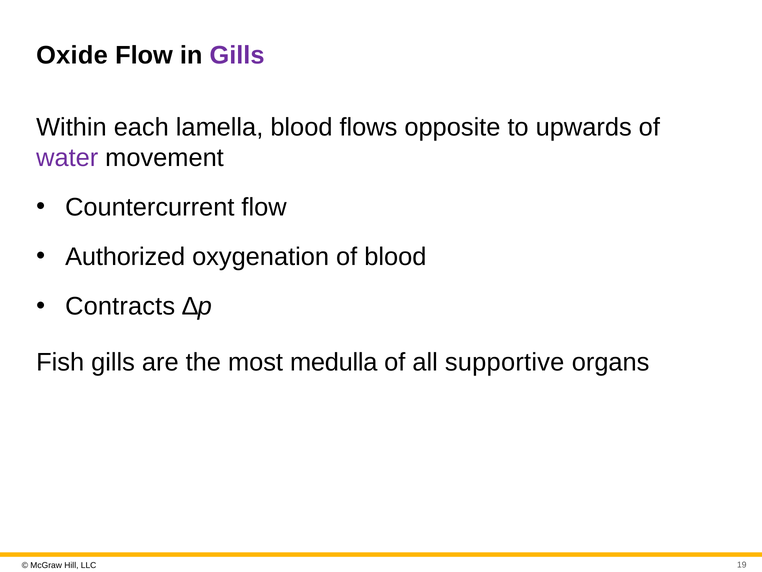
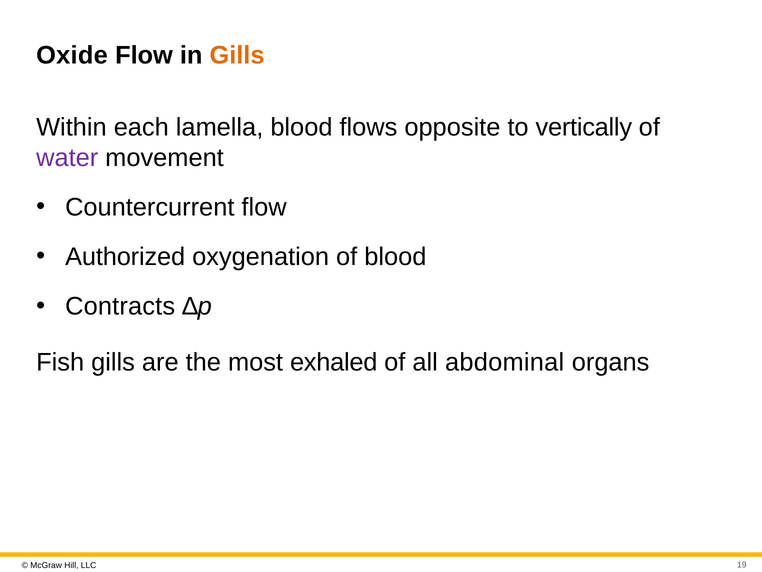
Gills at (237, 55) colour: purple -> orange
upwards: upwards -> vertically
medulla: medulla -> exhaled
supportive: supportive -> abdominal
